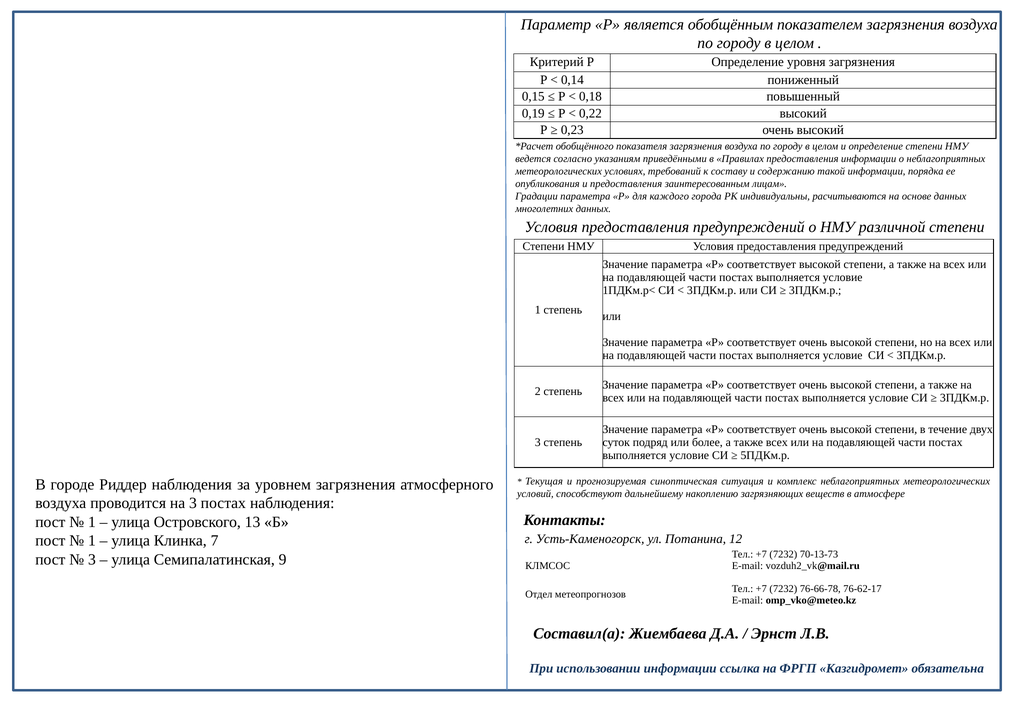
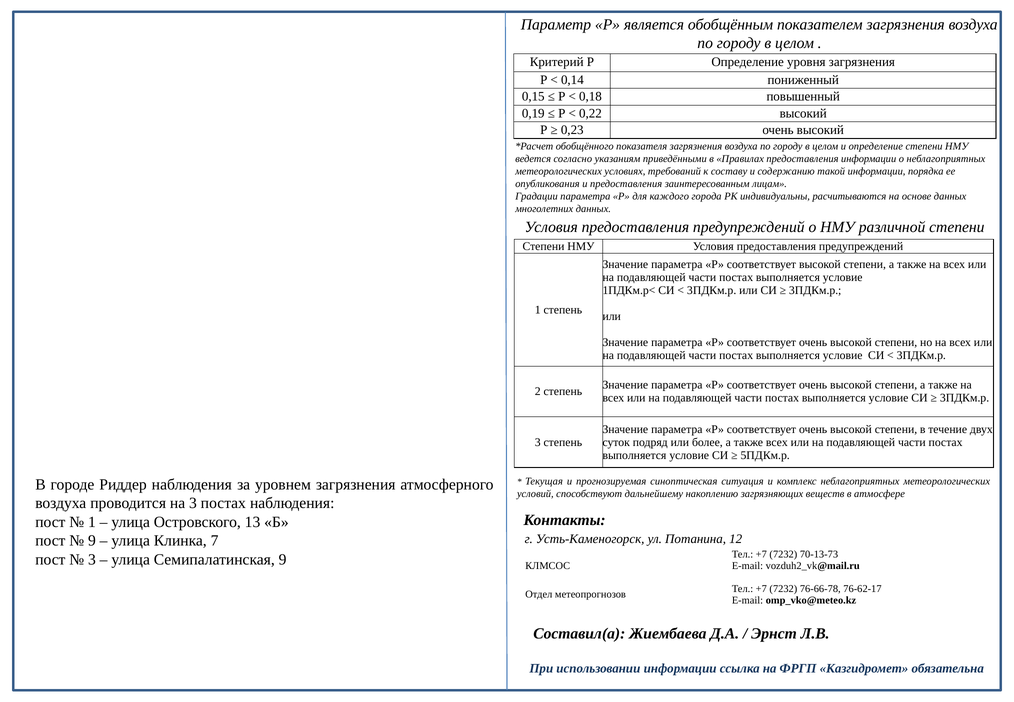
1 at (92, 541): 1 -> 9
